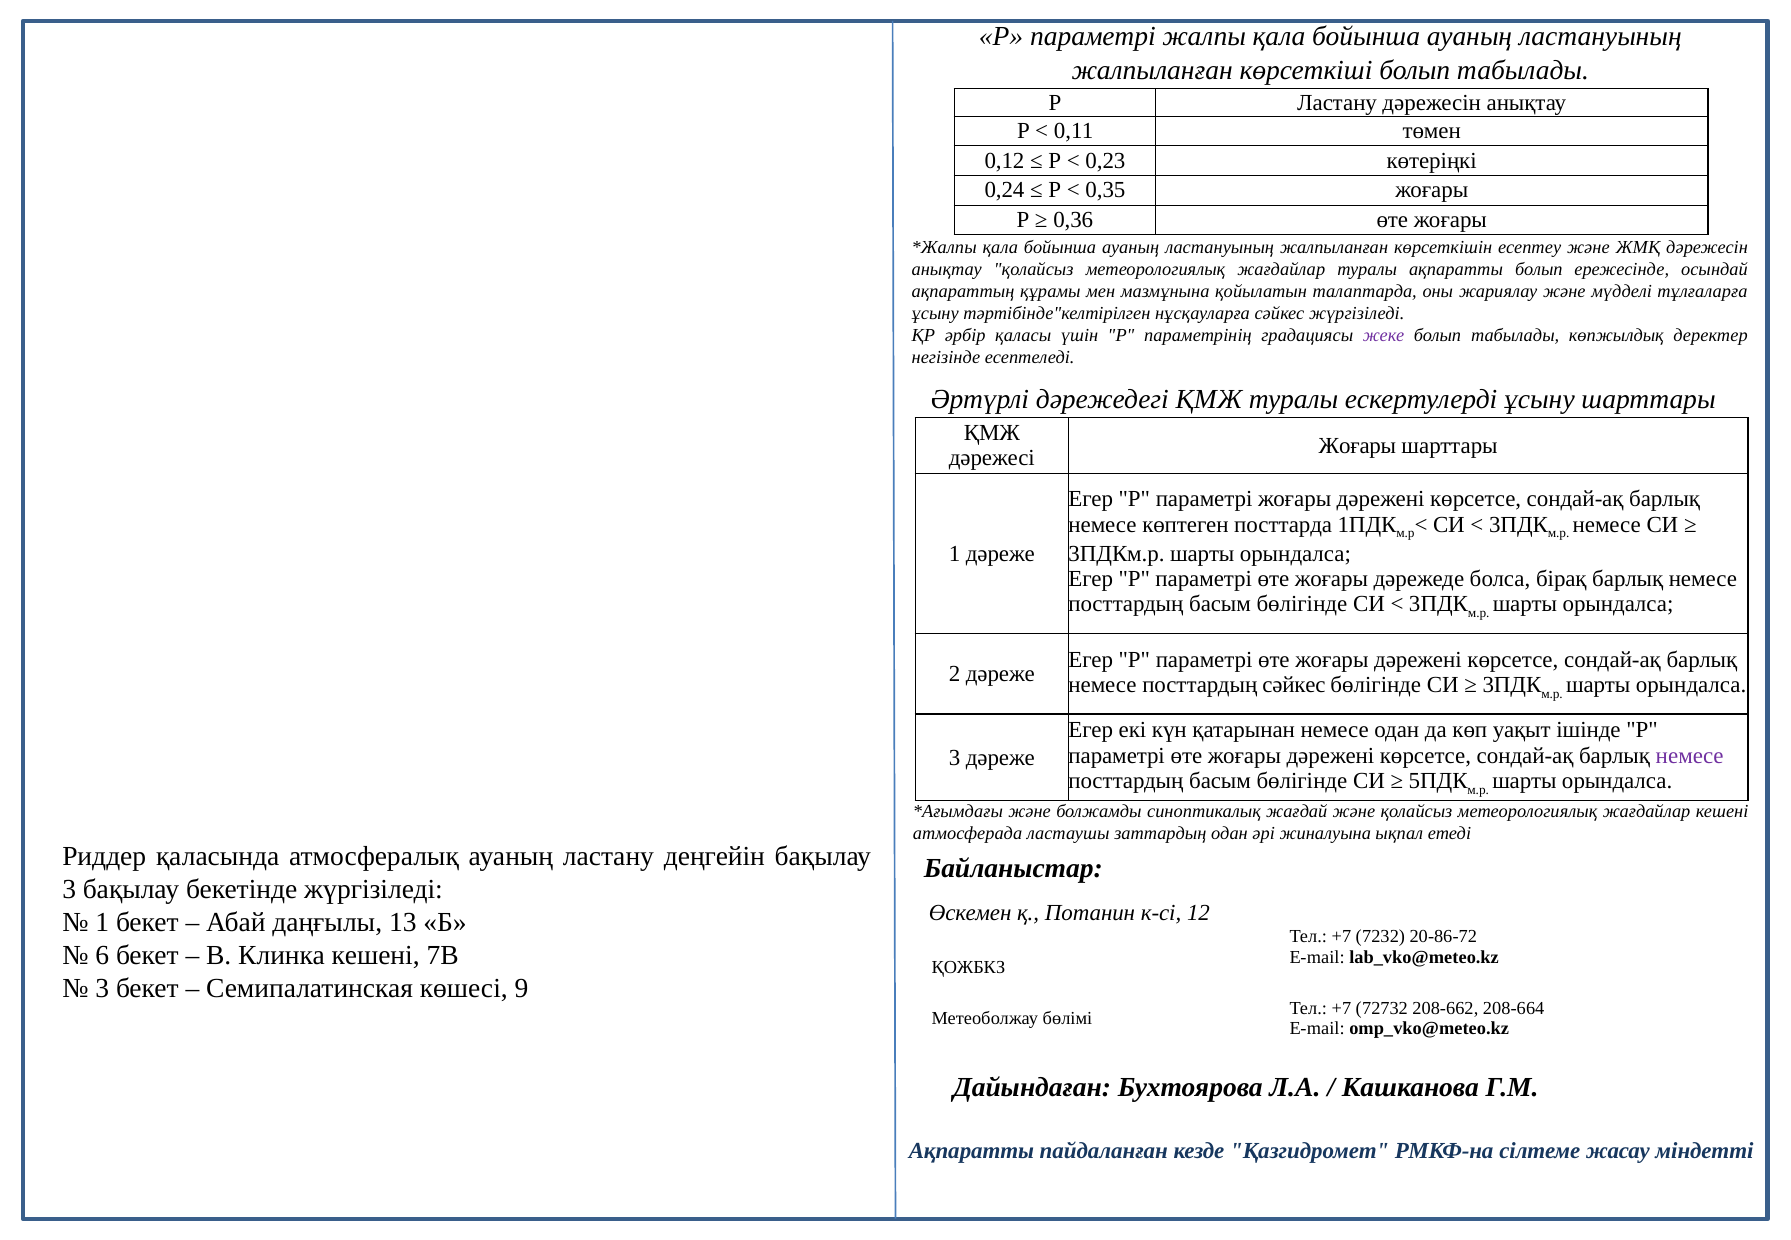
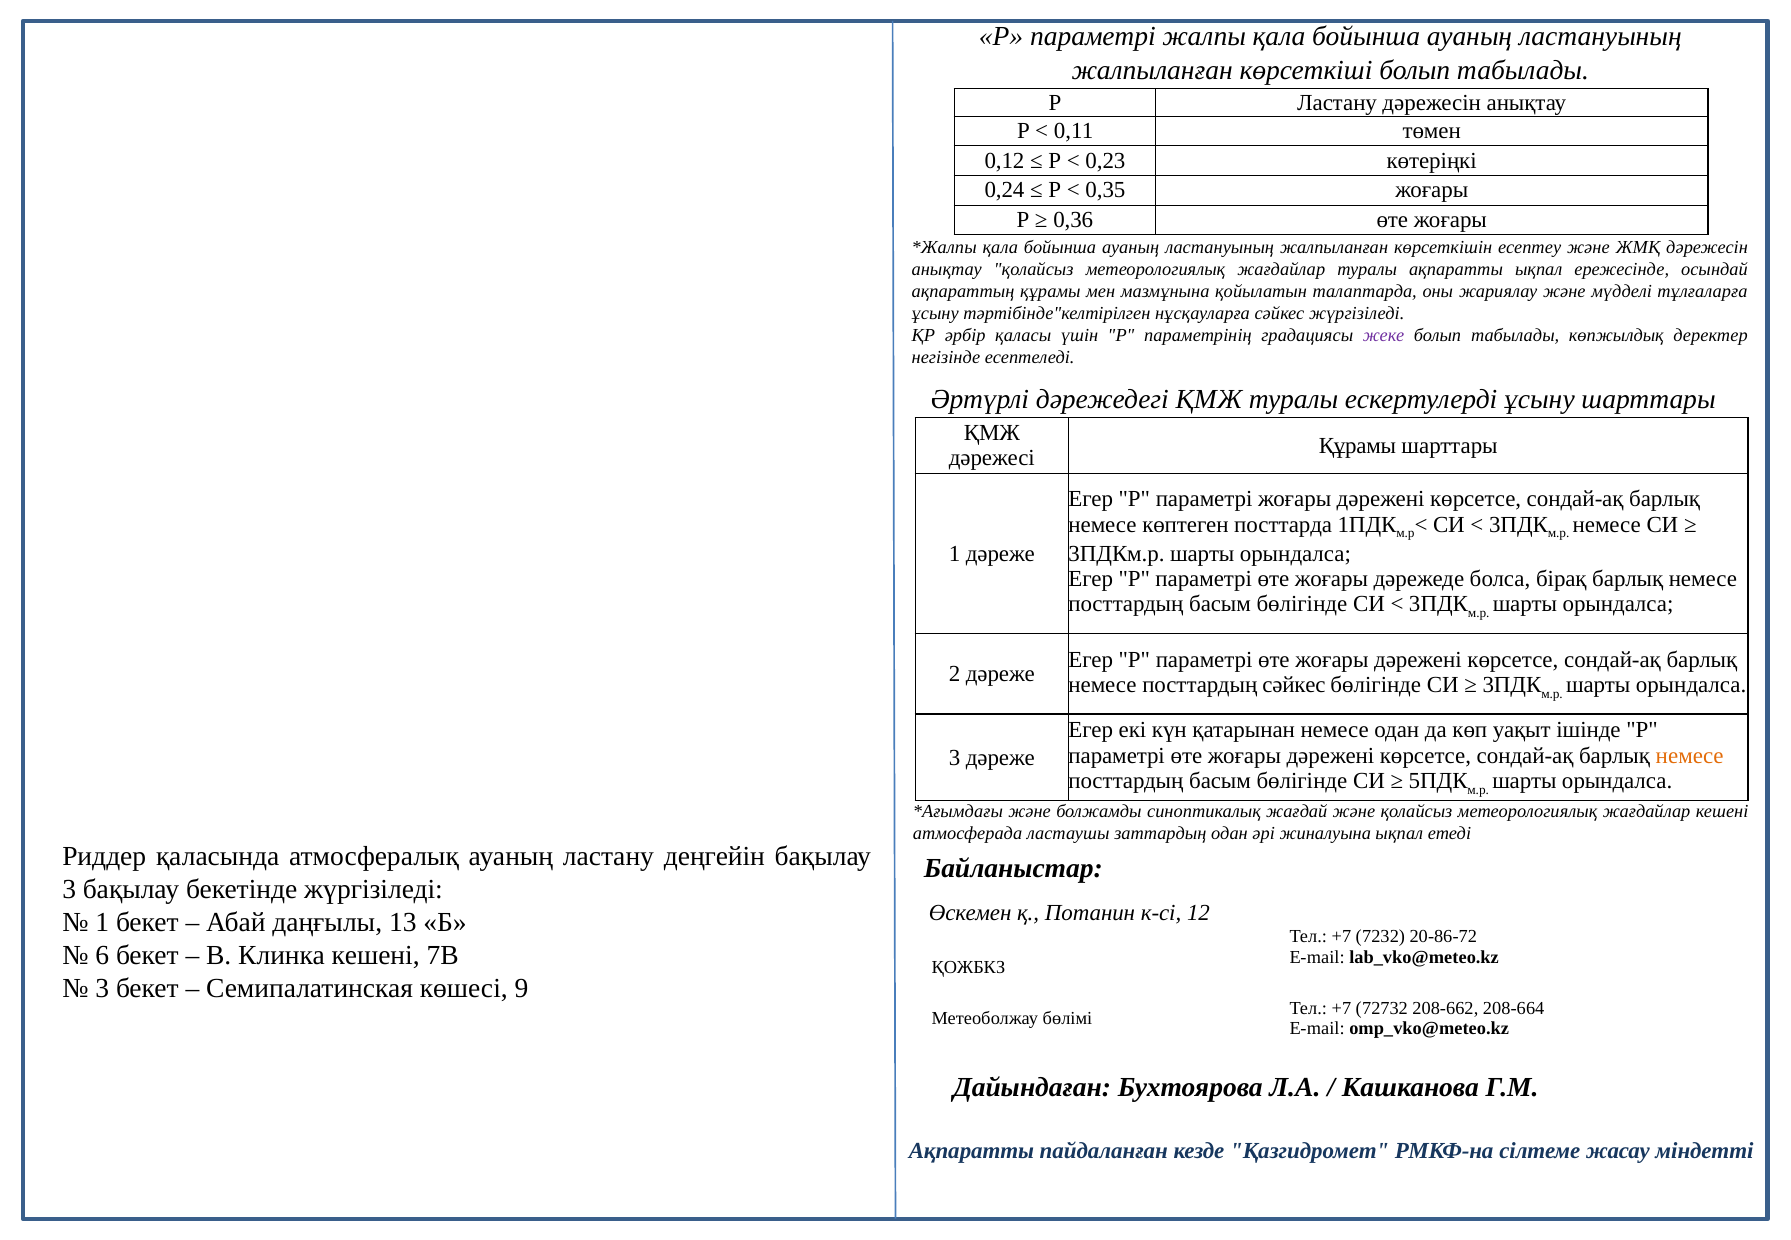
ақпаратты болып: болып -> ықпал
Жоғары at (1357, 446): Жоғары -> Құрамы
немесе at (1690, 756) colour: purple -> orange
